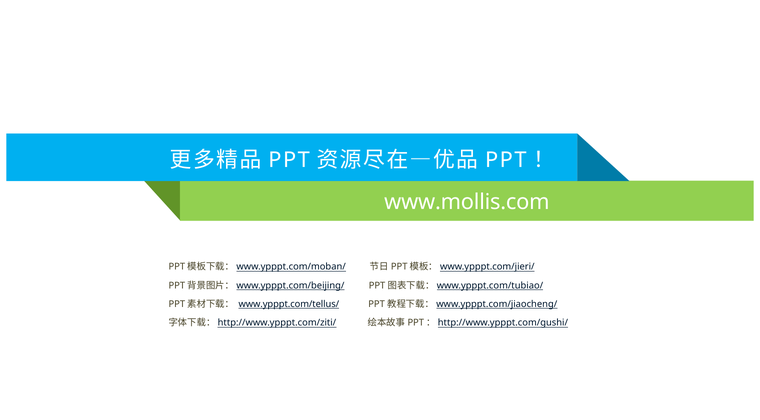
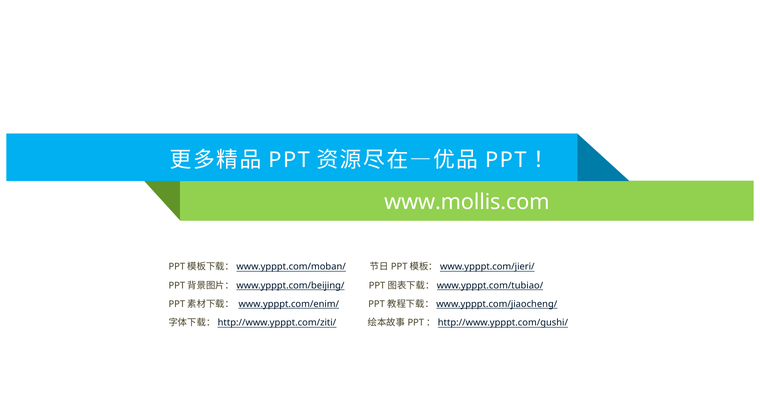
www.ypppt.com/tellus/: www.ypppt.com/tellus/ -> www.ypppt.com/enim/
